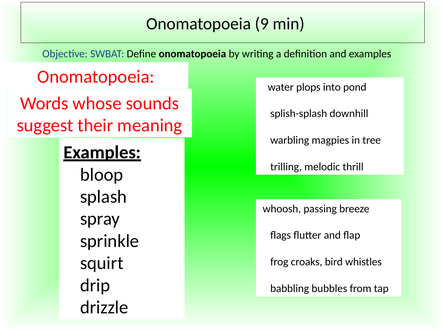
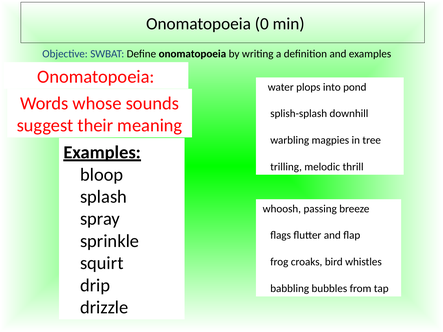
9: 9 -> 0
